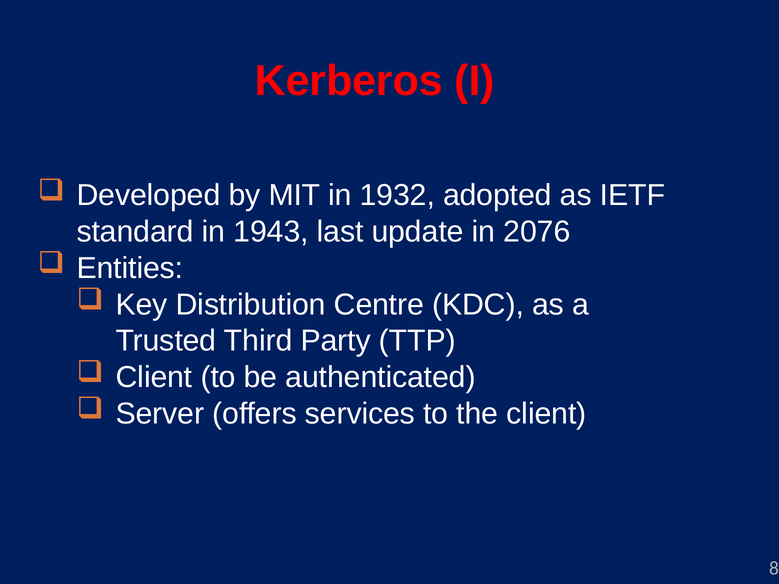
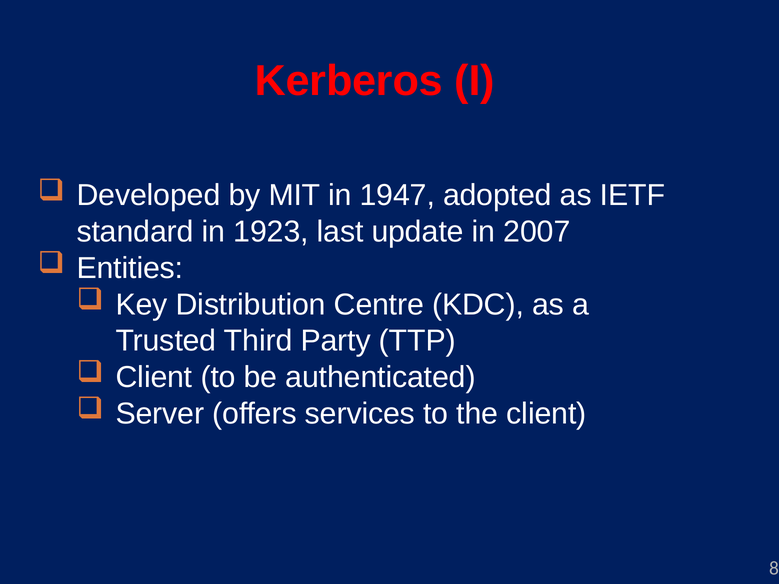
1932: 1932 -> 1947
1943: 1943 -> 1923
2076: 2076 -> 2007
